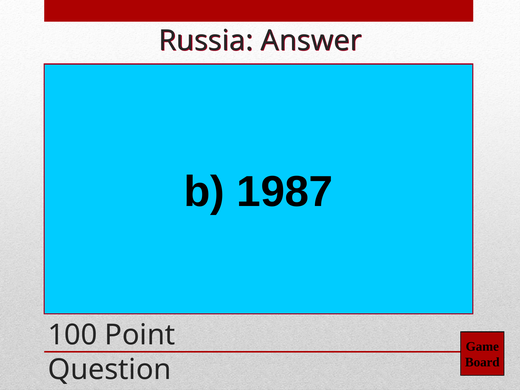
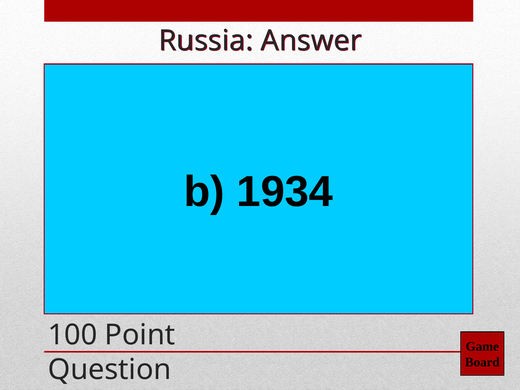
1987: 1987 -> 1934
